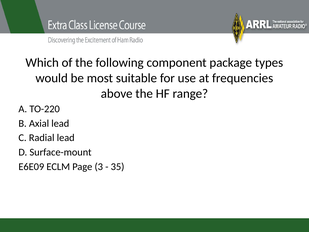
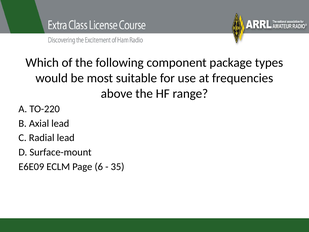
3: 3 -> 6
